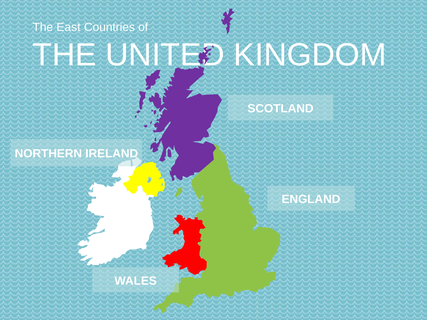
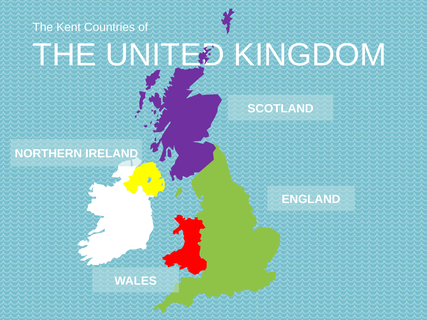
East: East -> Kent
